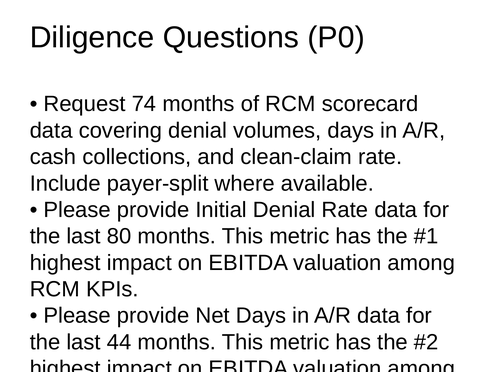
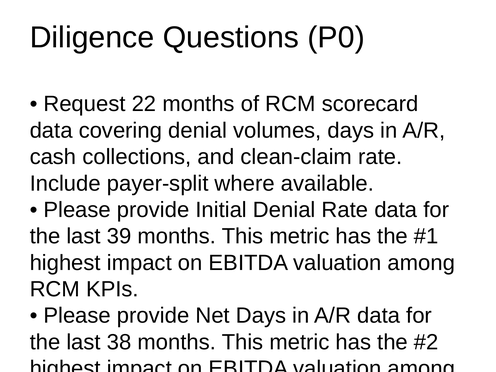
74: 74 -> 22
80: 80 -> 39
44: 44 -> 38
